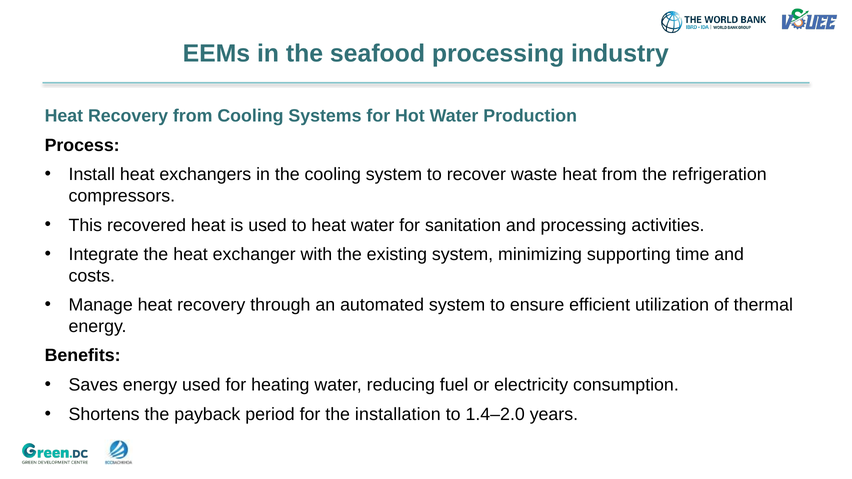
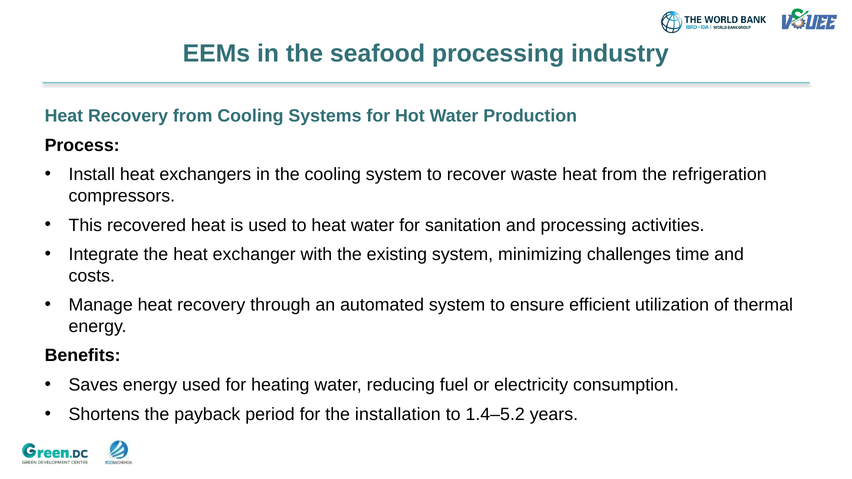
supporting: supporting -> challenges
1.4–2.0: 1.4–2.0 -> 1.4–5.2
